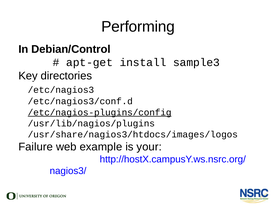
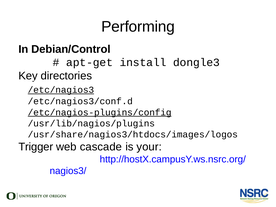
sample3: sample3 -> dongle3
/etc/nagios3 underline: none -> present
Failure: Failure -> Trigger
example: example -> cascade
